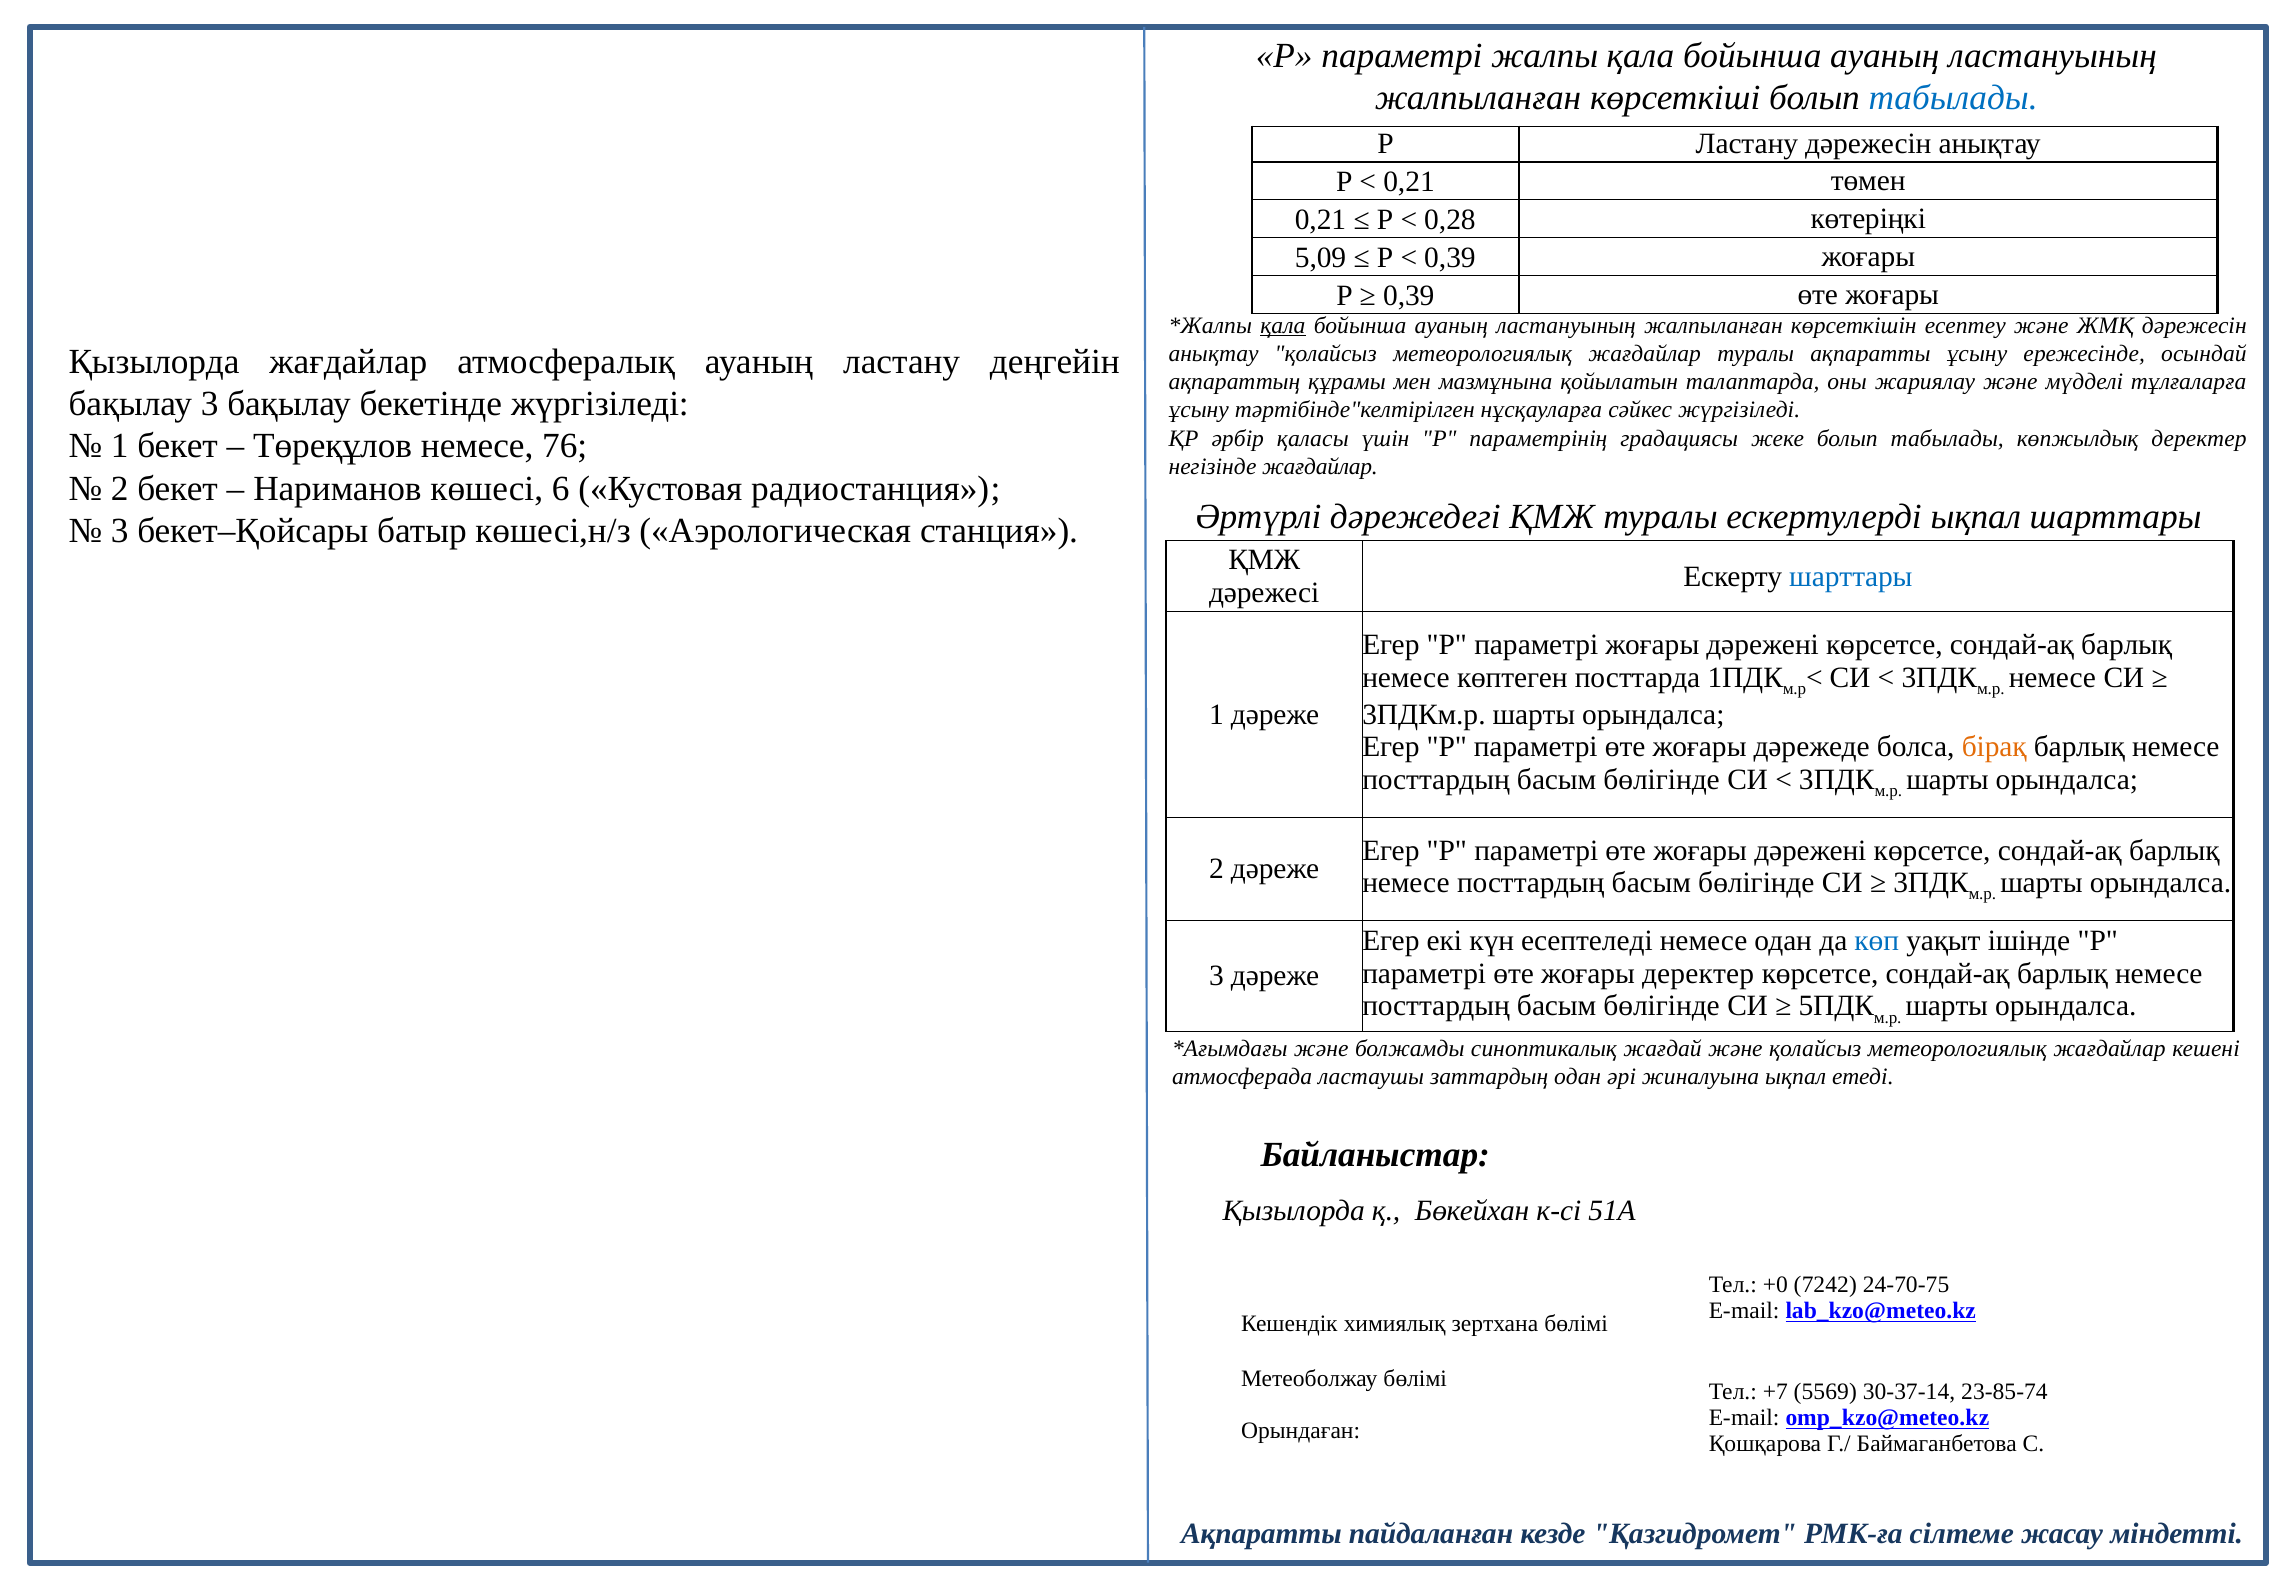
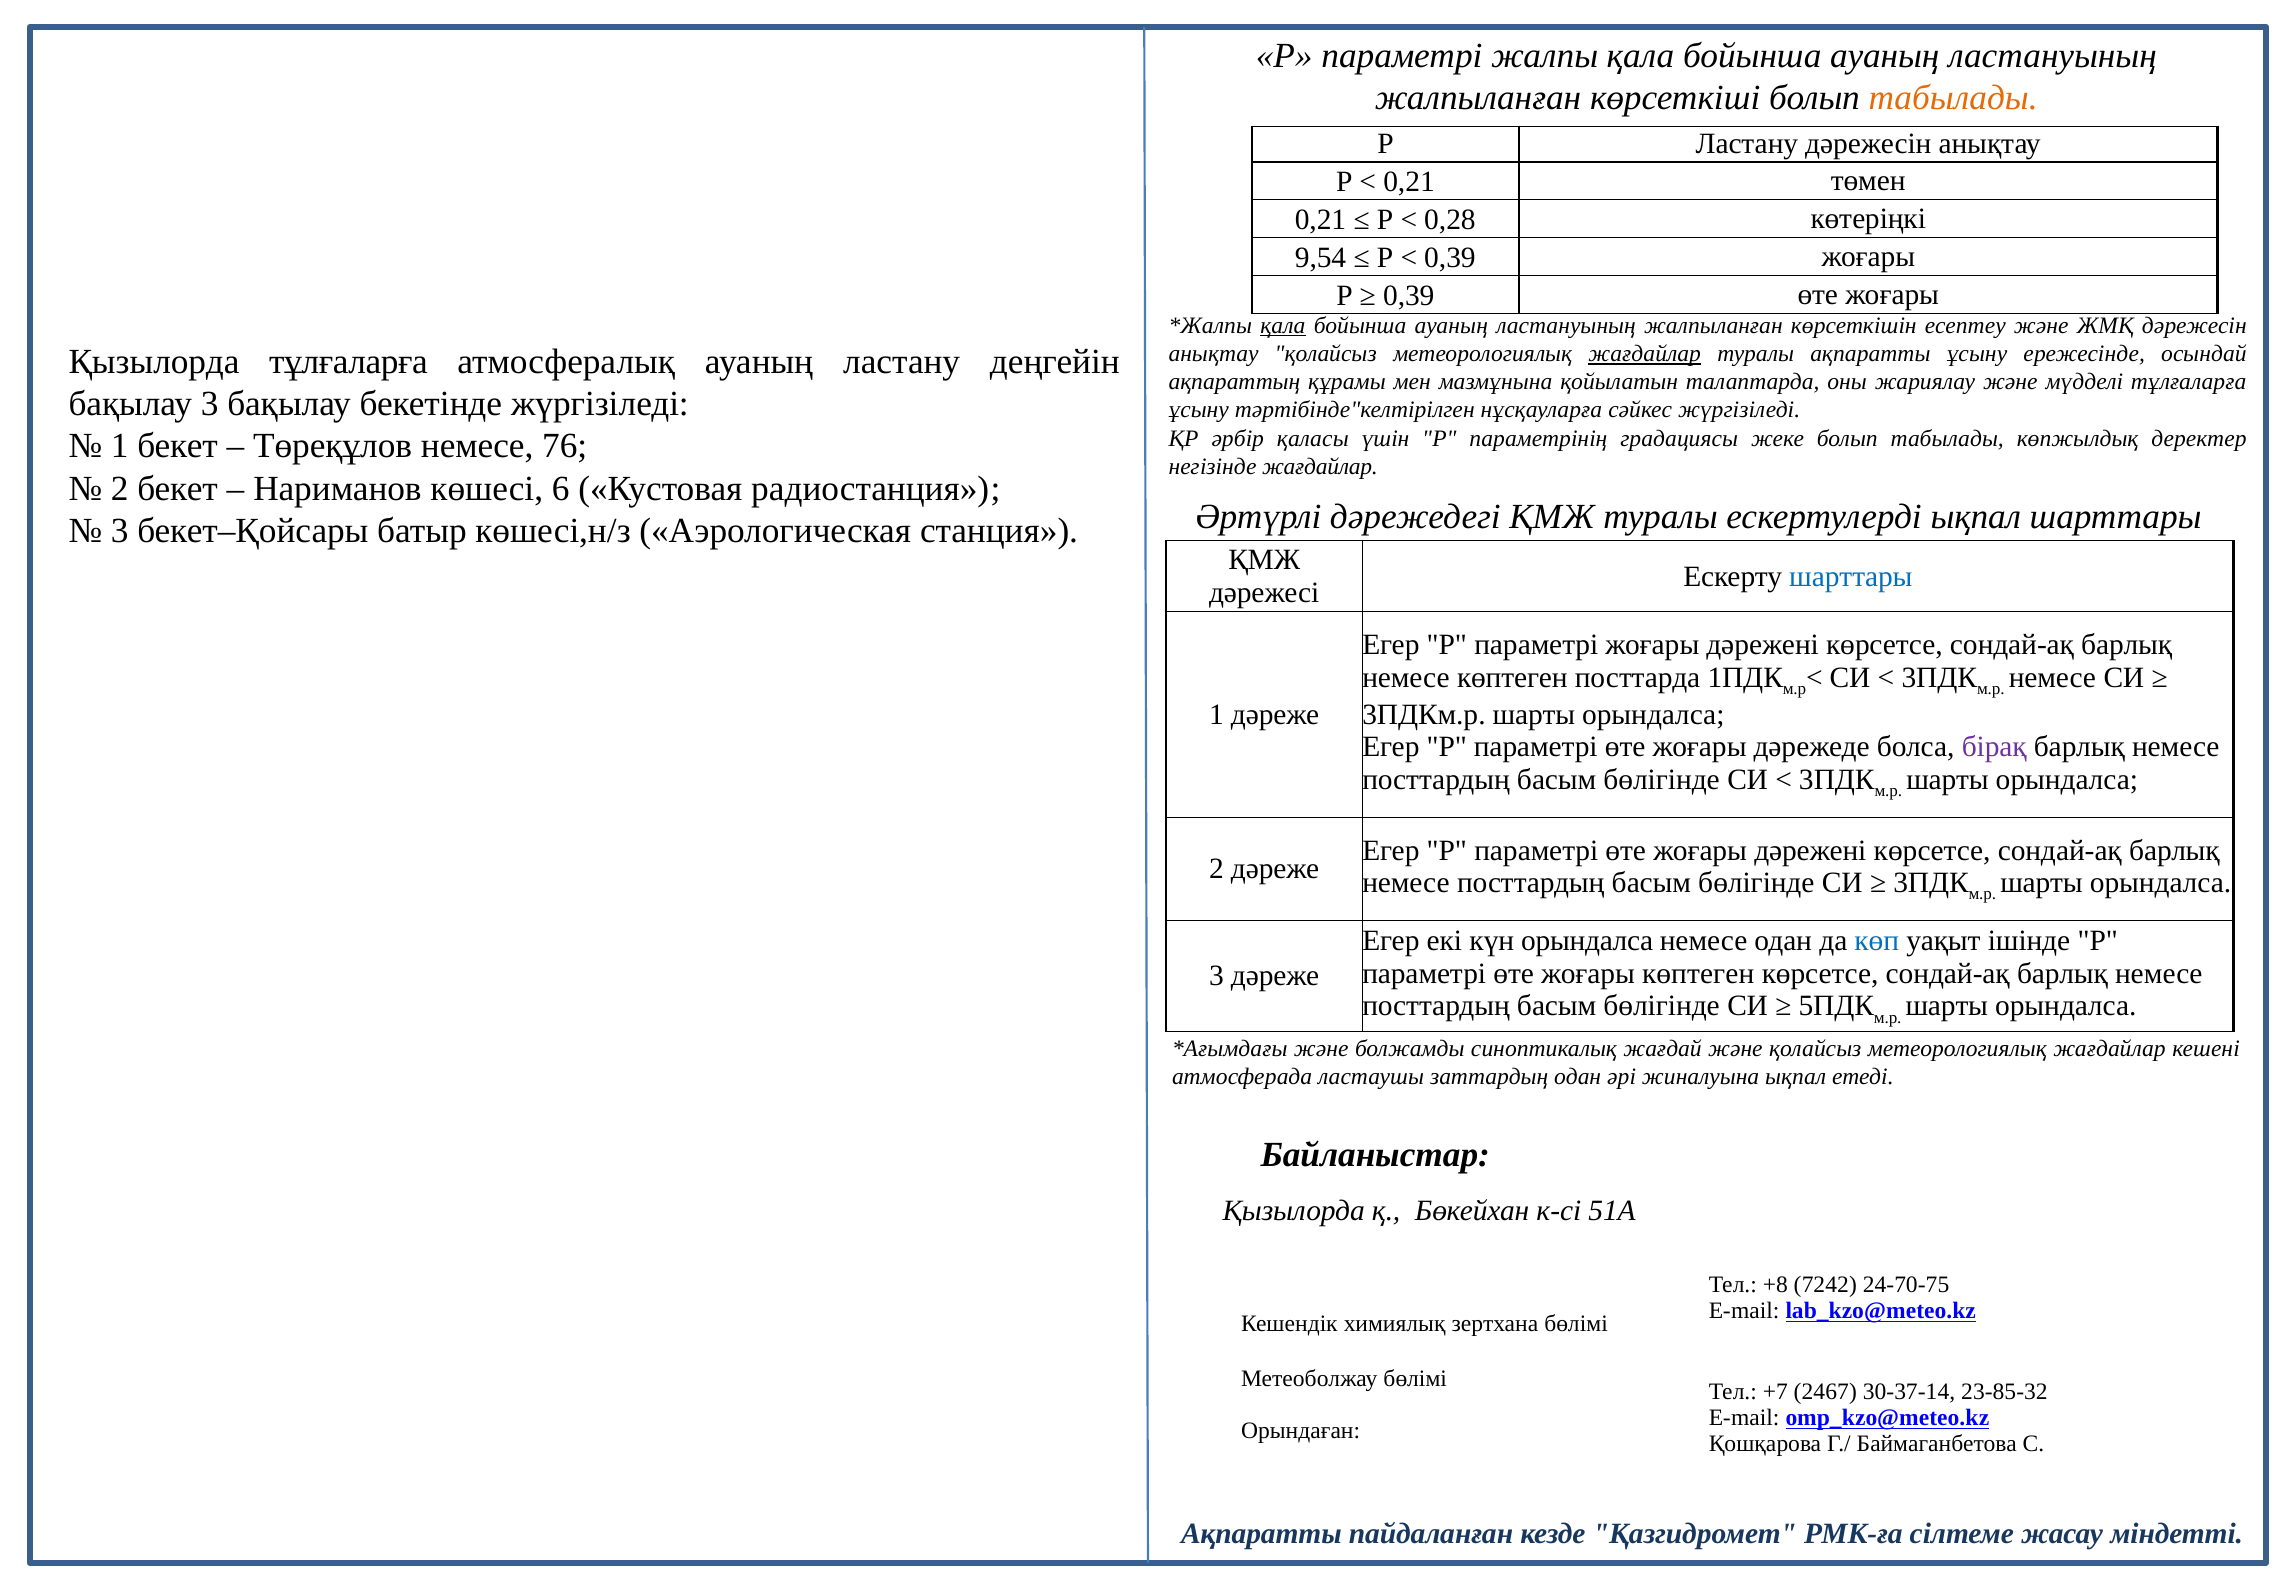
табылады at (1953, 98) colour: blue -> orange
5,09: 5,09 -> 9,54
жағдайлар at (1645, 354) underline: none -> present
Қызылорда жағдайлар: жағдайлар -> тұлғаларға
бірақ colour: orange -> purple
күн есептеледі: есептеледі -> орындалса
жоғары деректер: деректер -> көптеген
+0: +0 -> +8
5569: 5569 -> 2467
23-85-74: 23-85-74 -> 23-85-32
